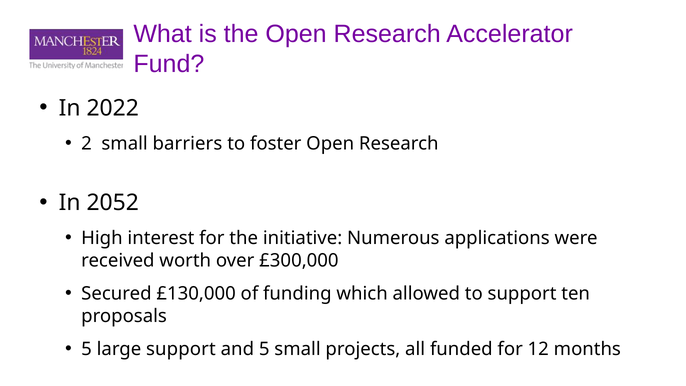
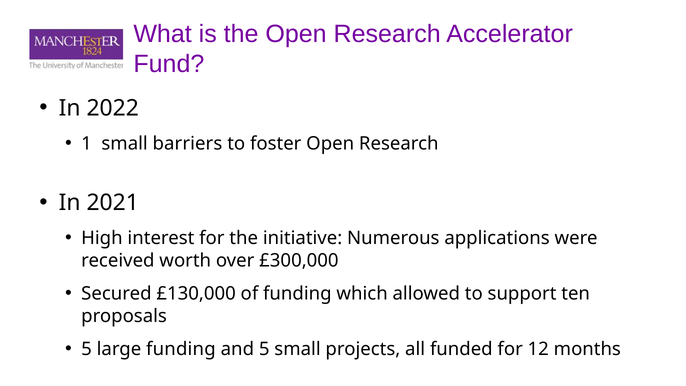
2: 2 -> 1
2052: 2052 -> 2021
large support: support -> funding
